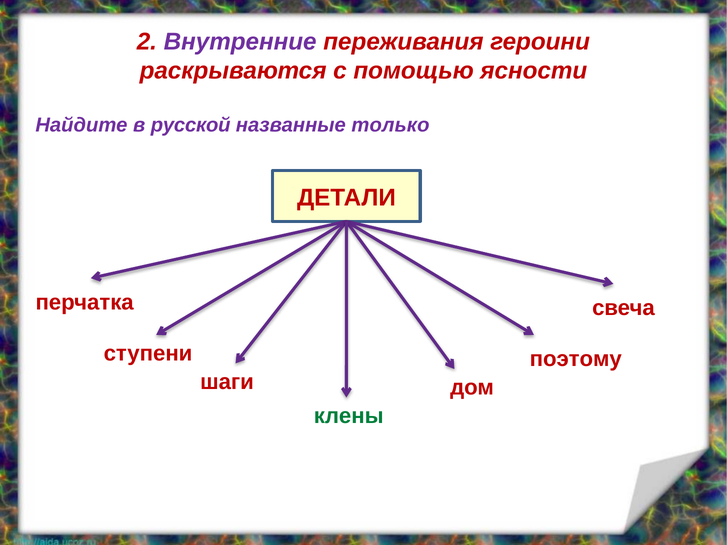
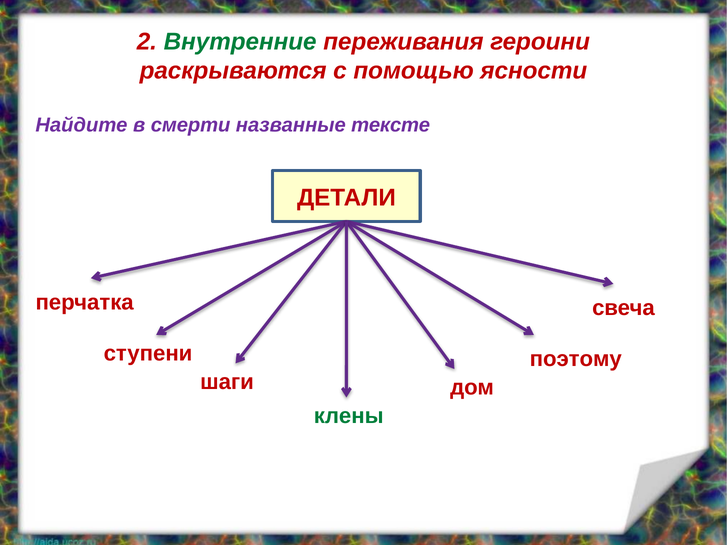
Внутренние colour: purple -> green
русской: русской -> смерти
только: только -> тексте
